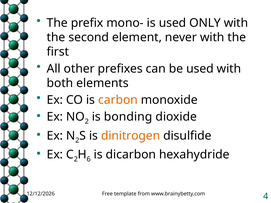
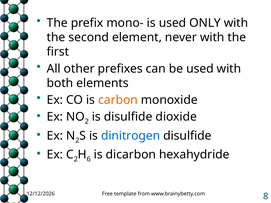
is bonding: bonding -> disulfide
dinitrogen colour: orange -> blue
4: 4 -> 8
